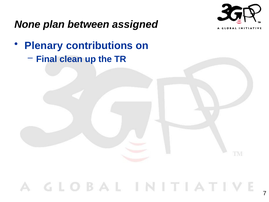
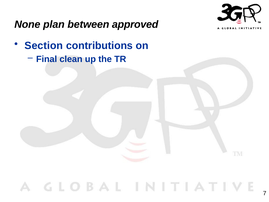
assigned: assigned -> approved
Plenary: Plenary -> Section
